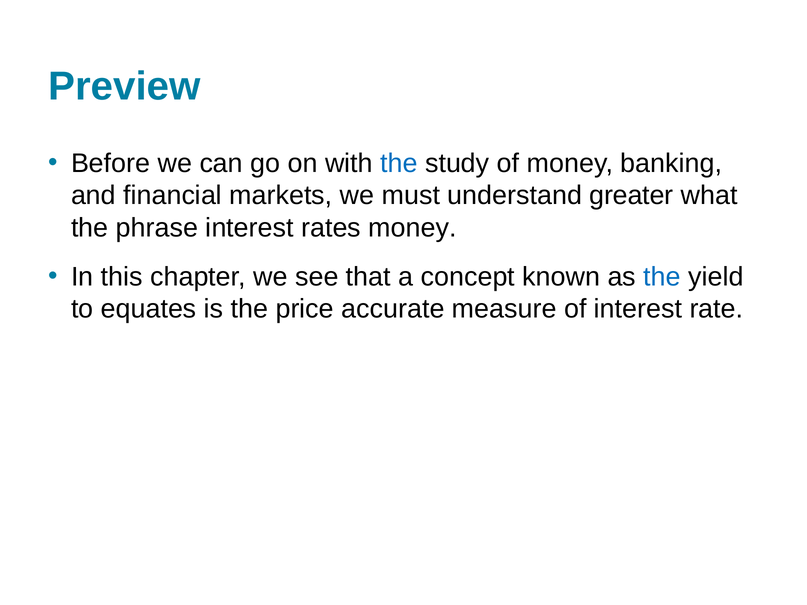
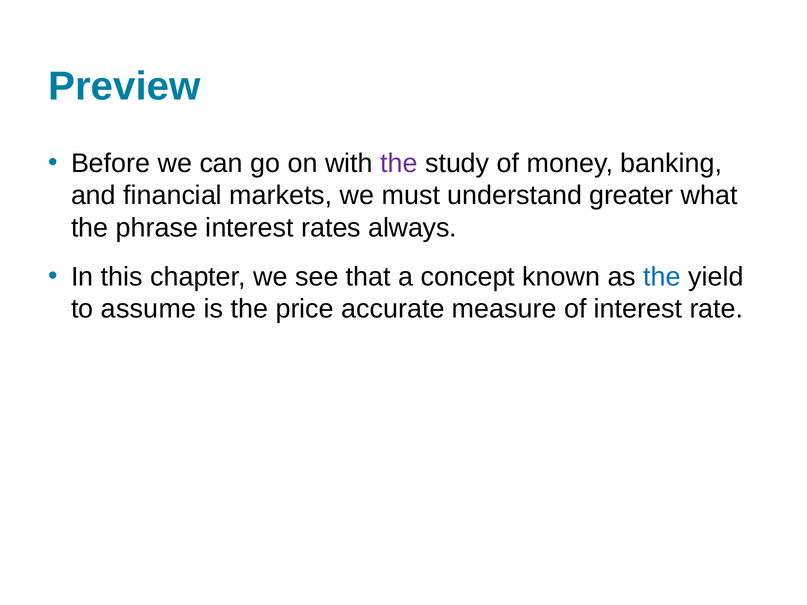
the at (399, 163) colour: blue -> purple
rates money: money -> always
equates: equates -> assume
